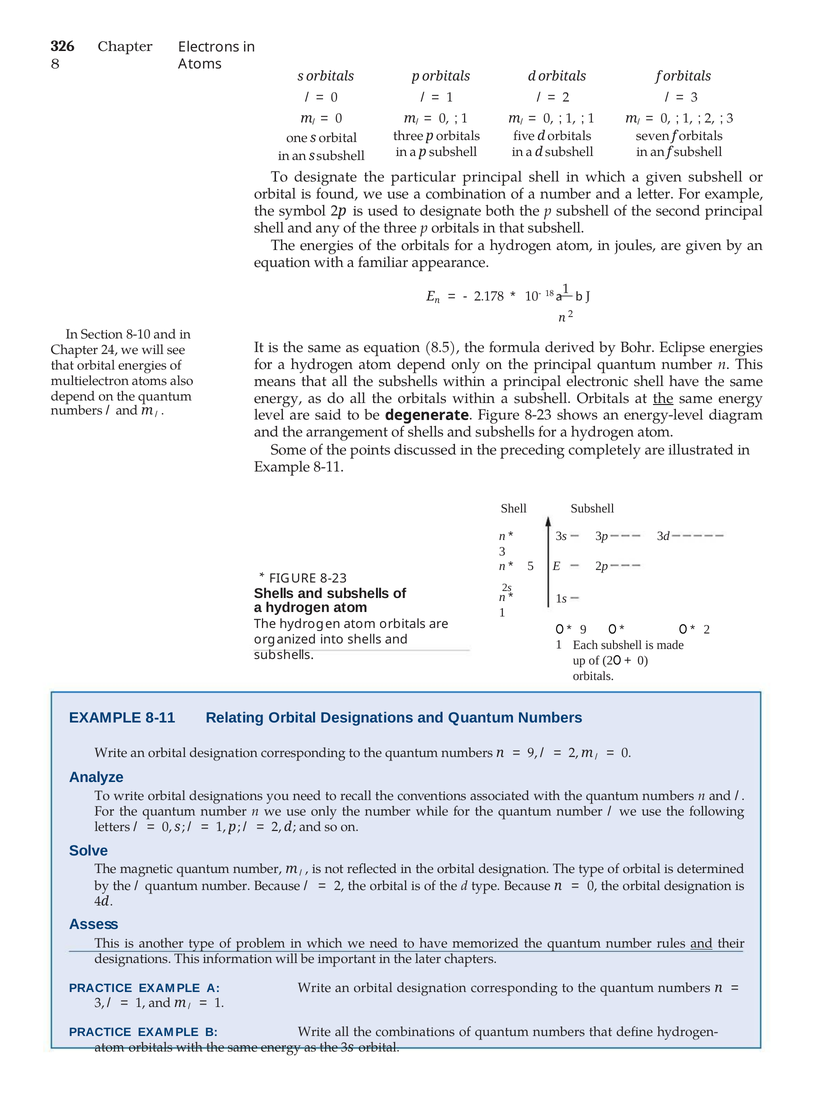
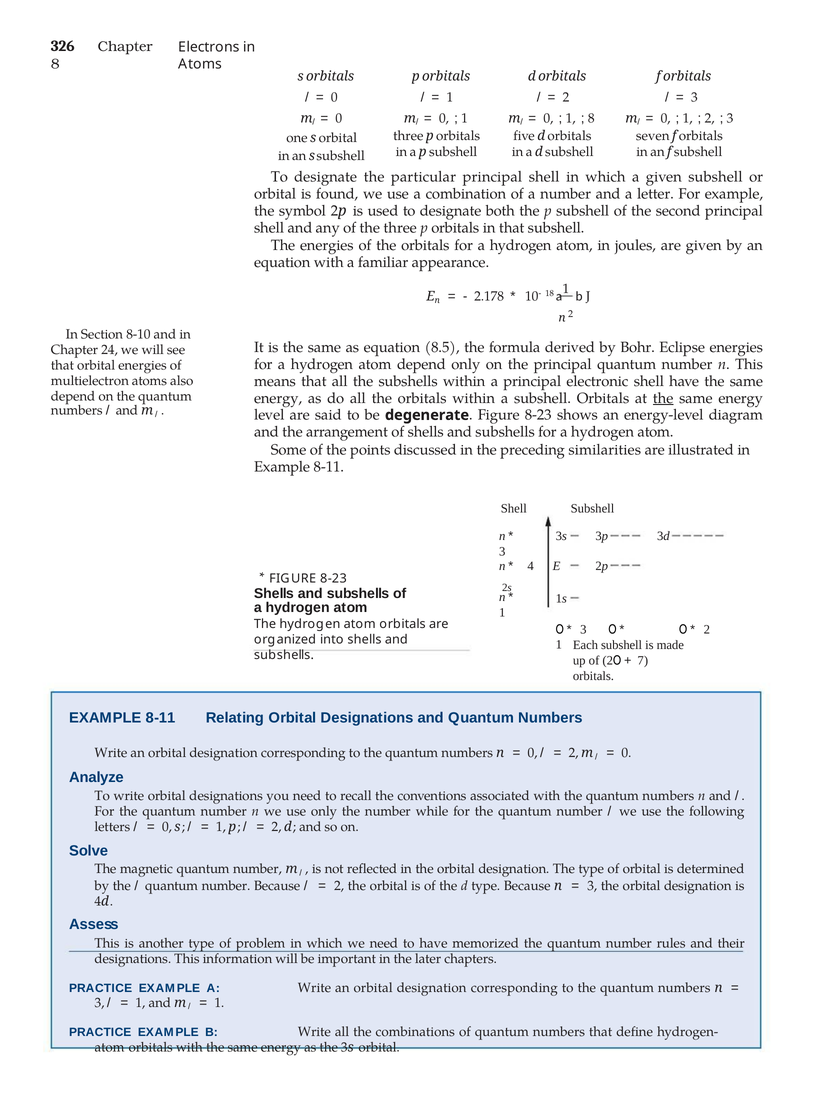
1 at (591, 118): 1 -> 8
completely: completely -> similarities
5: 5 -> 4
9 at (583, 629): 9 -> 3
0 at (643, 660): 0 -> 7
9 at (533, 753): 9 -> 0
0 at (592, 885): 0 -> 3
and at (702, 943) underline: present -> none
